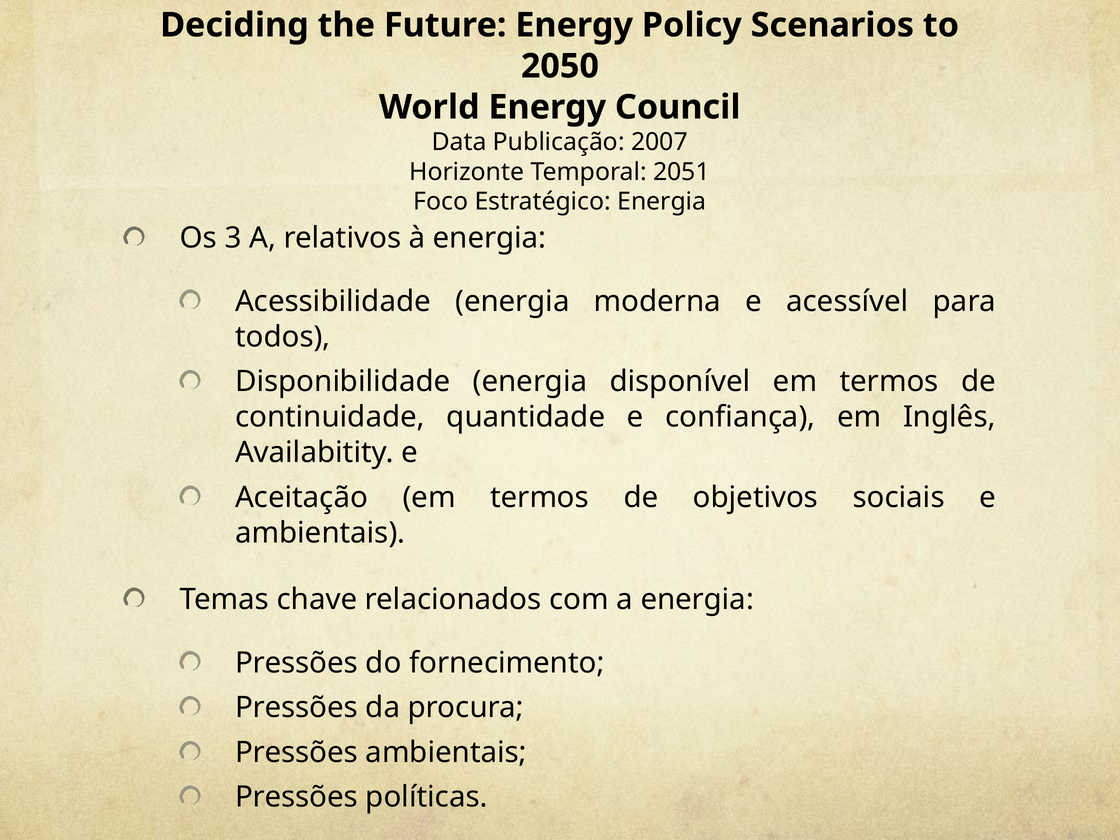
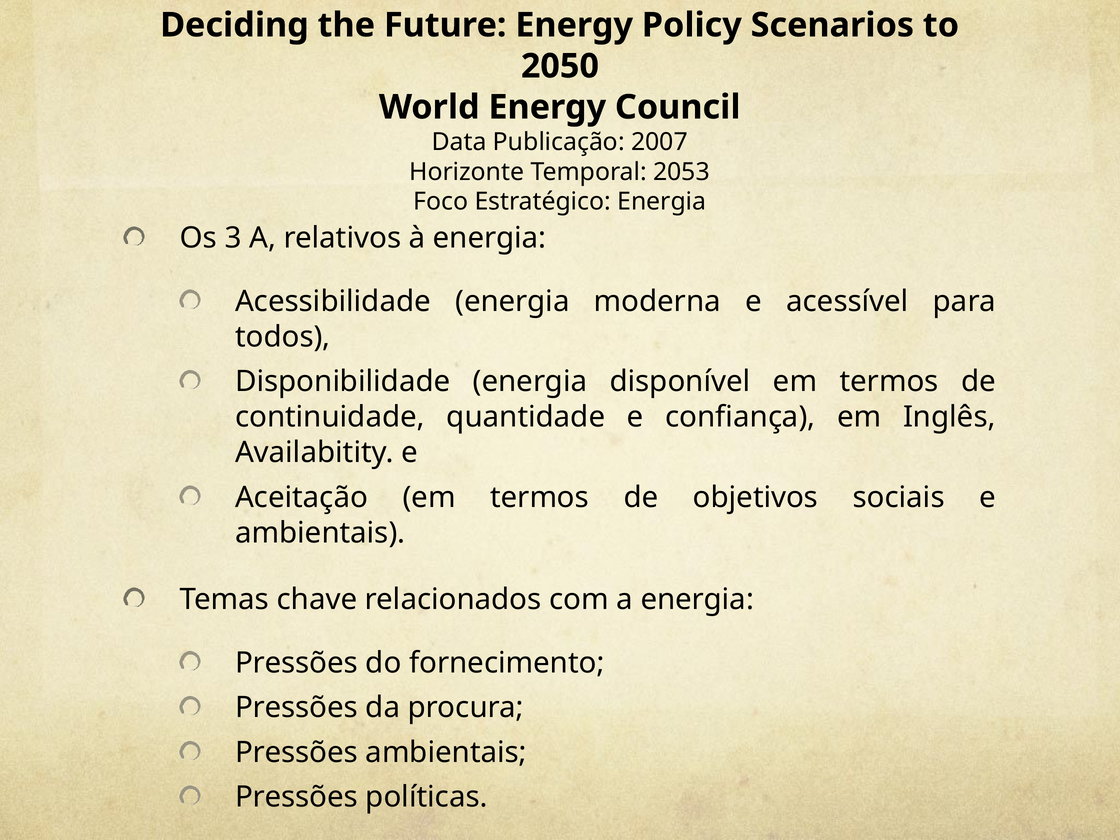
2051: 2051 -> 2053
